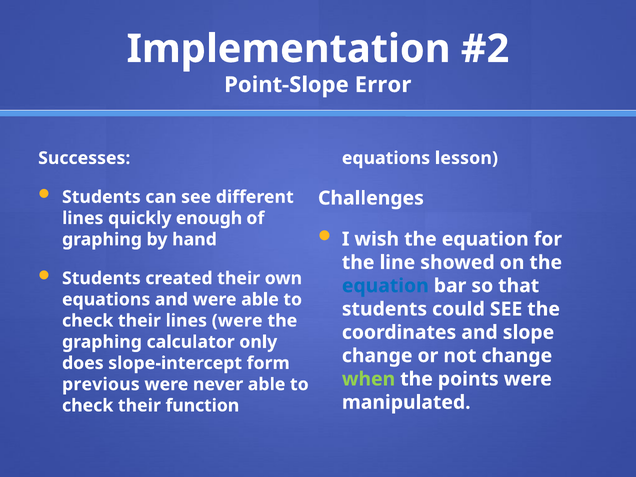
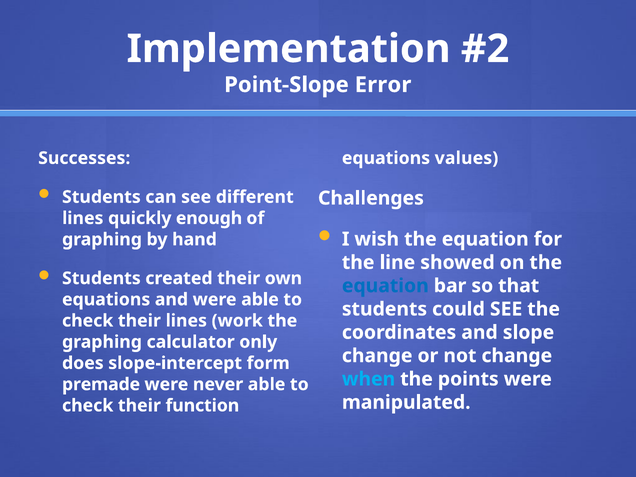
lesson: lesson -> values
lines were: were -> work
when colour: light green -> light blue
previous: previous -> premade
